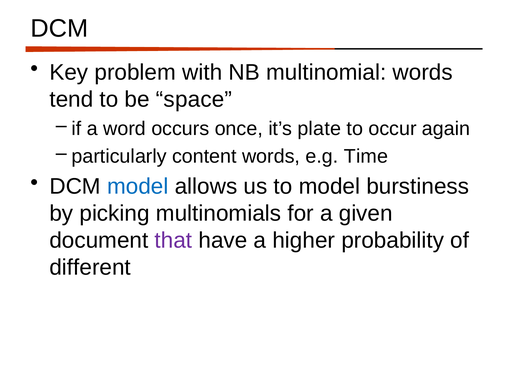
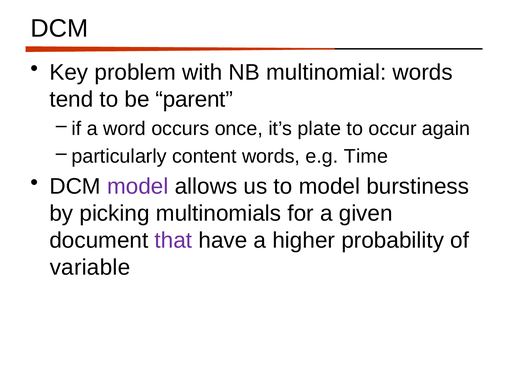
space: space -> parent
model at (138, 186) colour: blue -> purple
different: different -> variable
